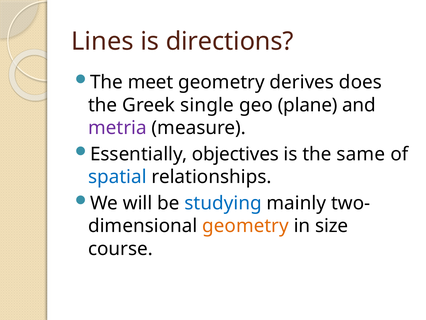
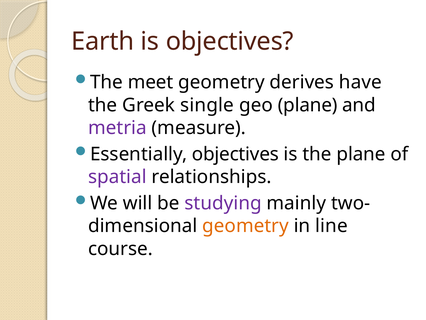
Lines: Lines -> Earth
is directions: directions -> objectives
does: does -> have
the same: same -> plane
spatial colour: blue -> purple
studying colour: blue -> purple
size: size -> line
